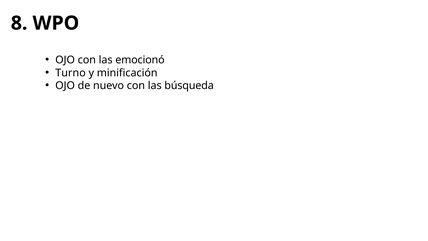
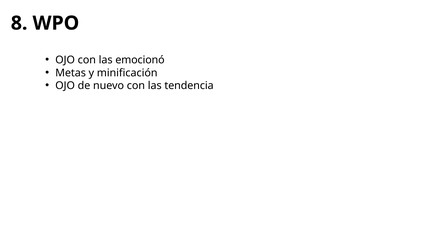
Turno: Turno -> Metas
búsqueda: búsqueda -> tendencia
